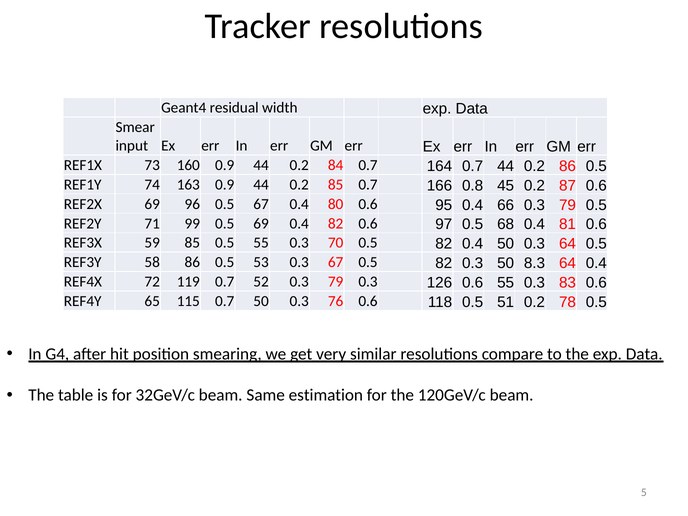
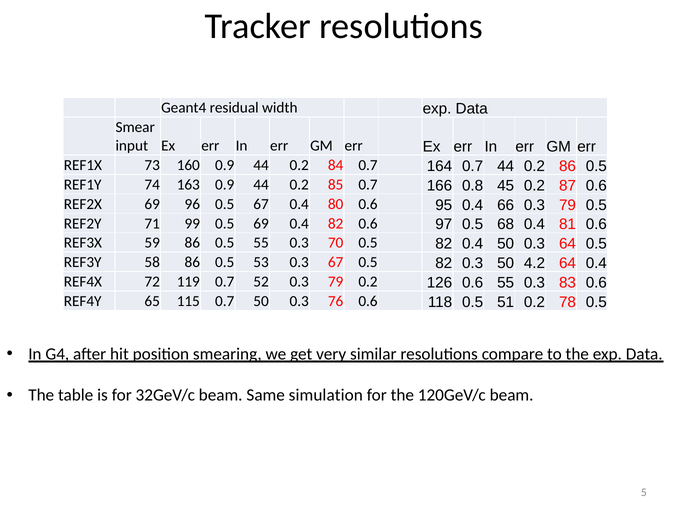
59 85: 85 -> 86
8.3: 8.3 -> 4.2
79 0.3: 0.3 -> 0.2
estimation: estimation -> simulation
